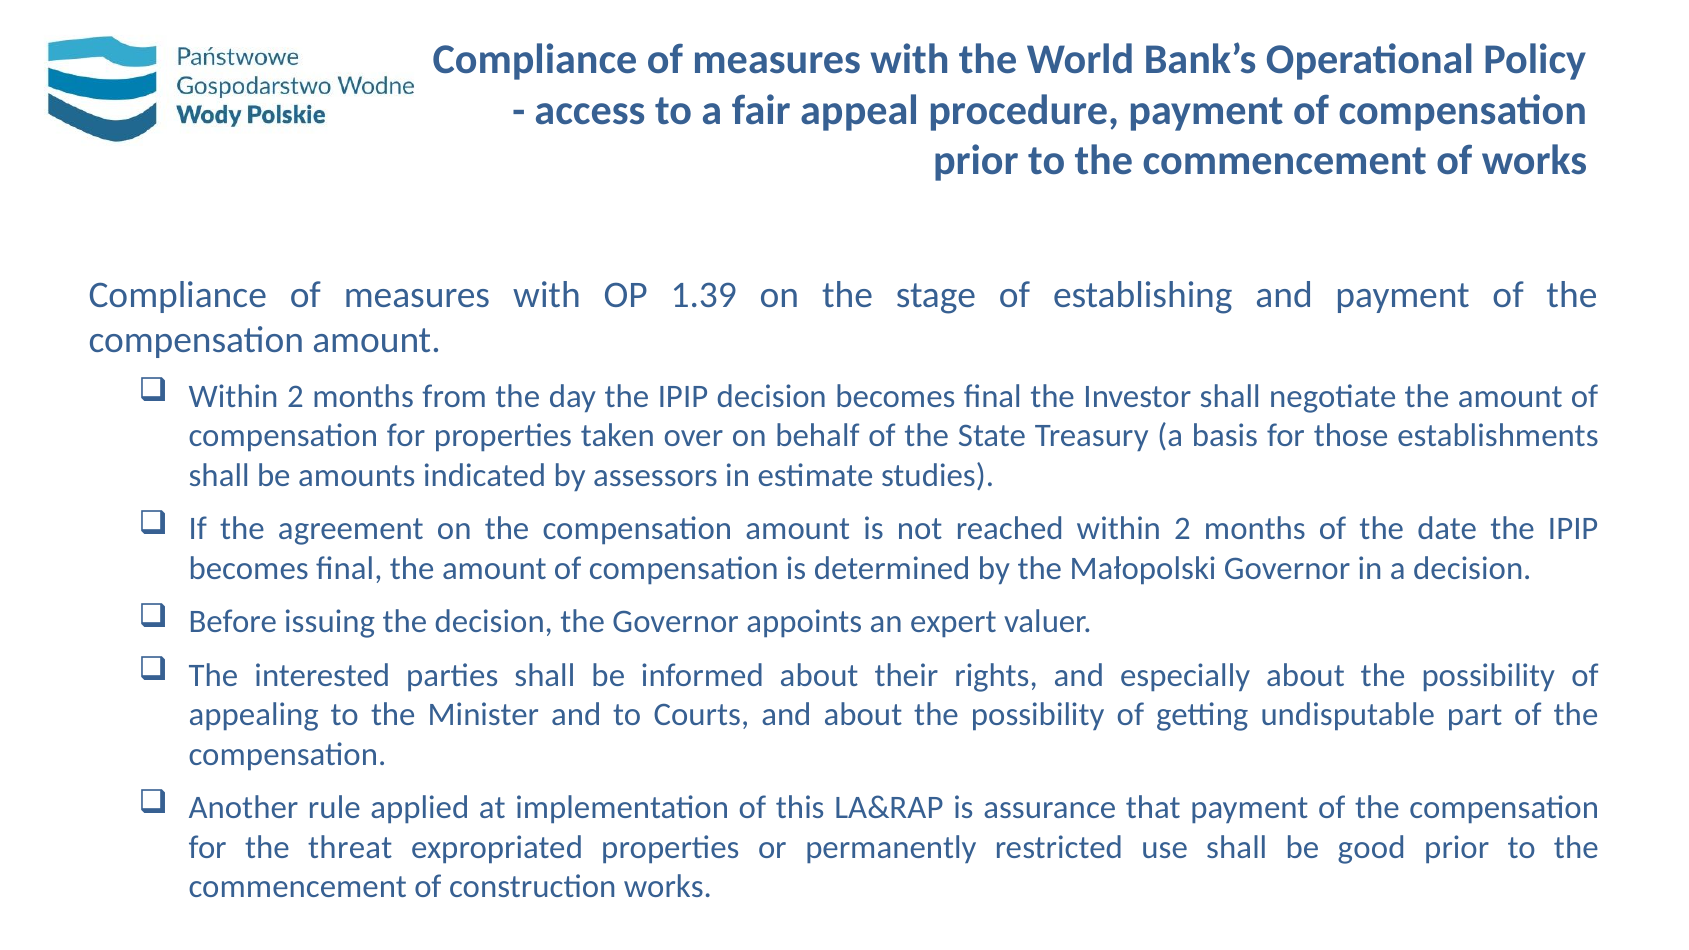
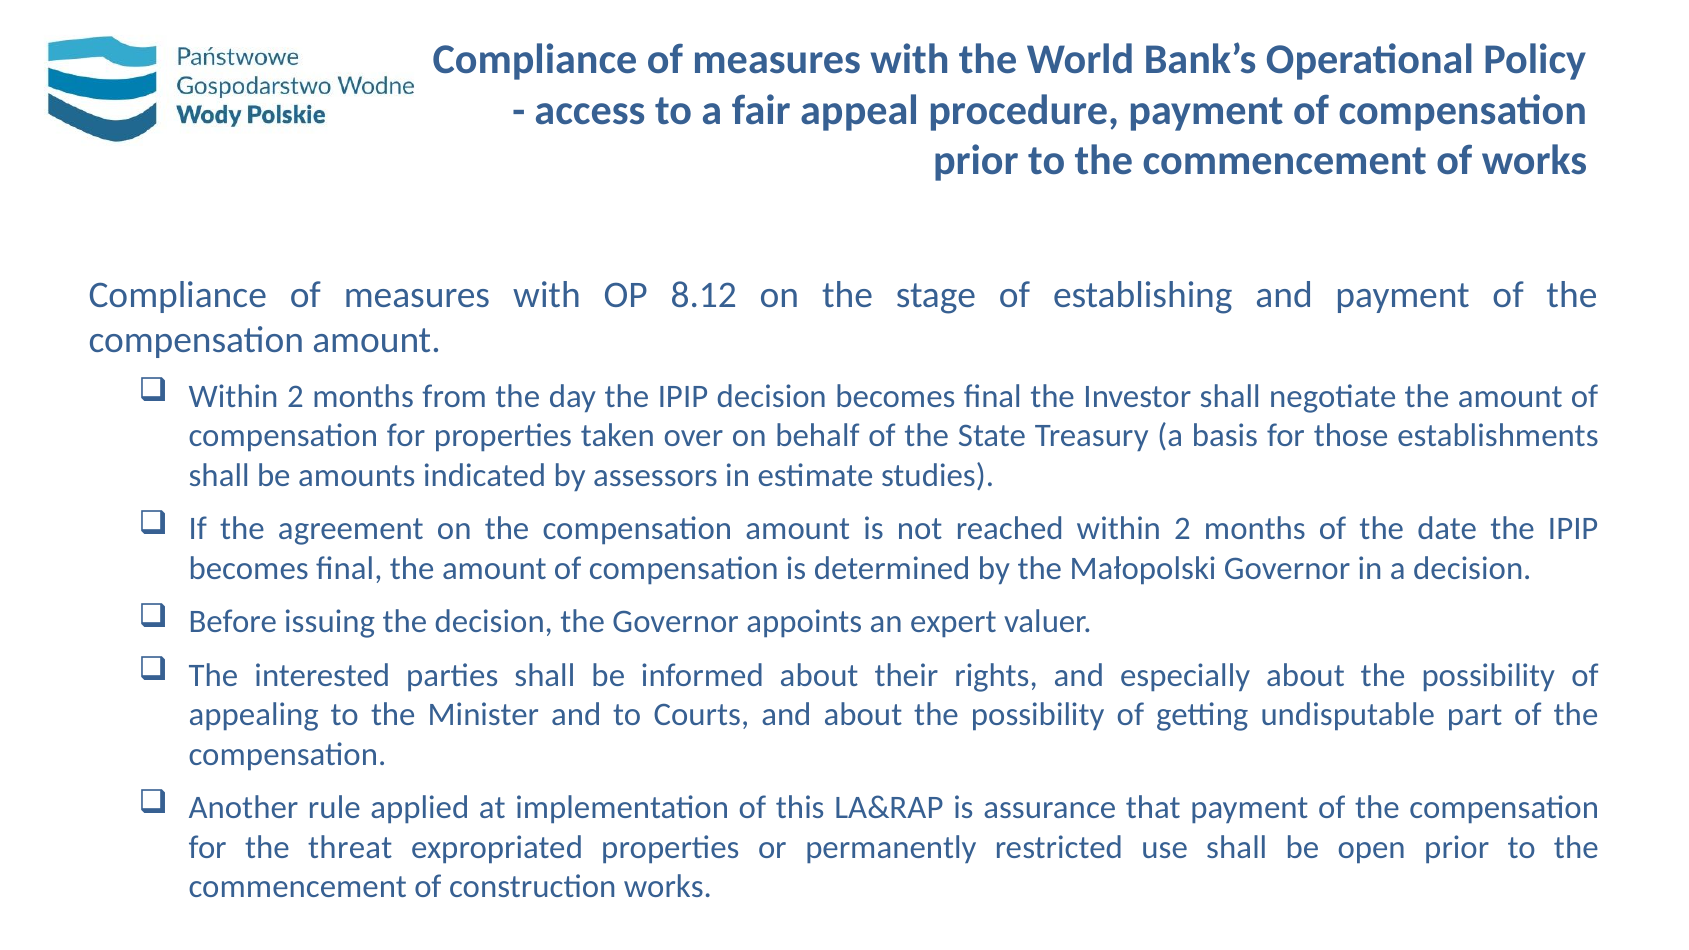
1.39: 1.39 -> 8.12
good: good -> open
